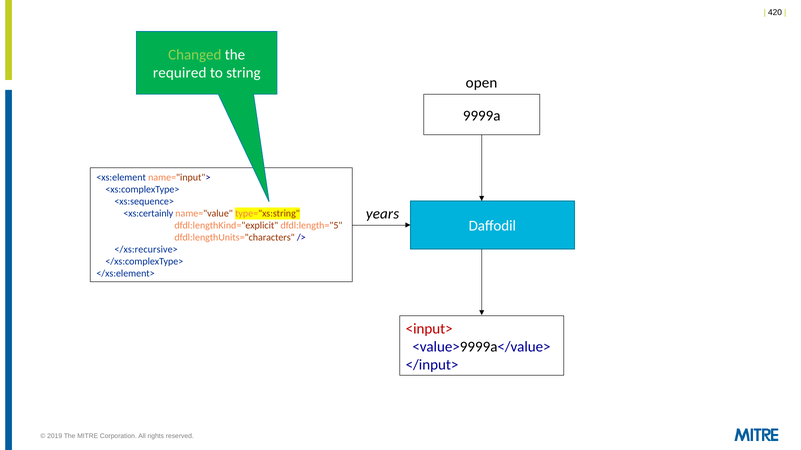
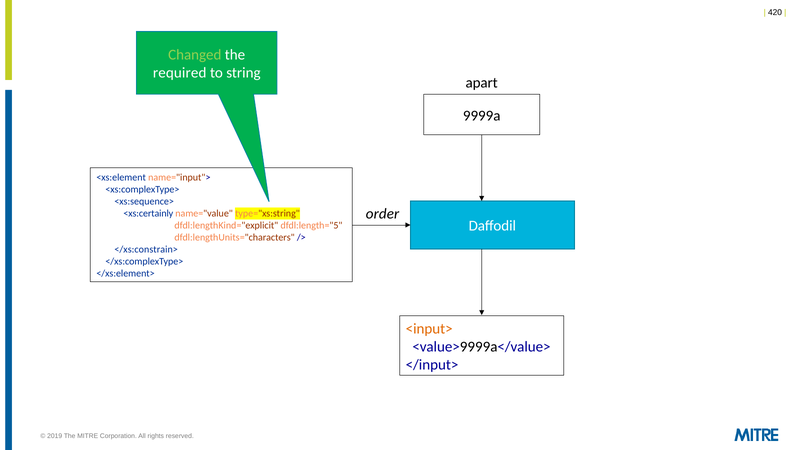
open: open -> apart
years: years -> order
</xs:recursive>: </xs:recursive> -> </xs:constrain>
<input> colour: red -> orange
